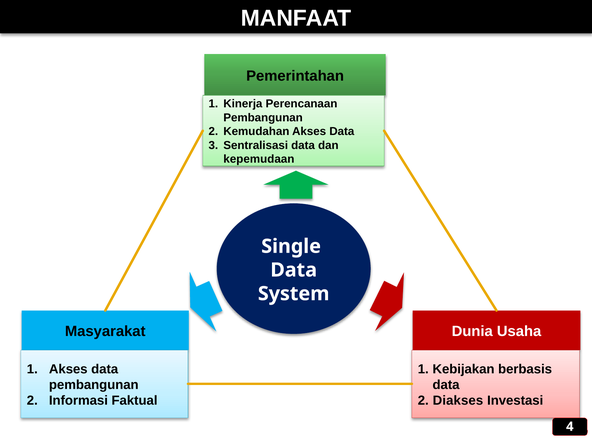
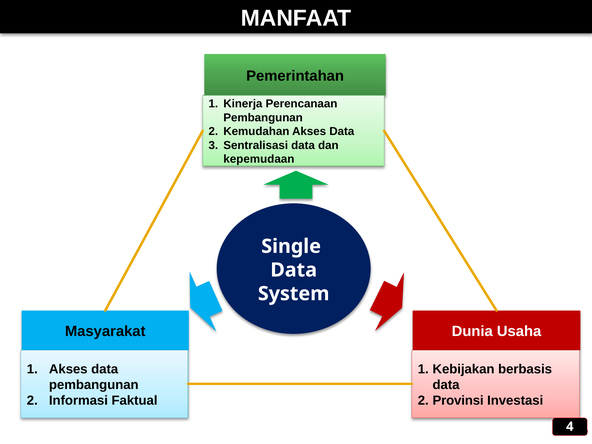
Diakses: Diakses -> Provinsi
